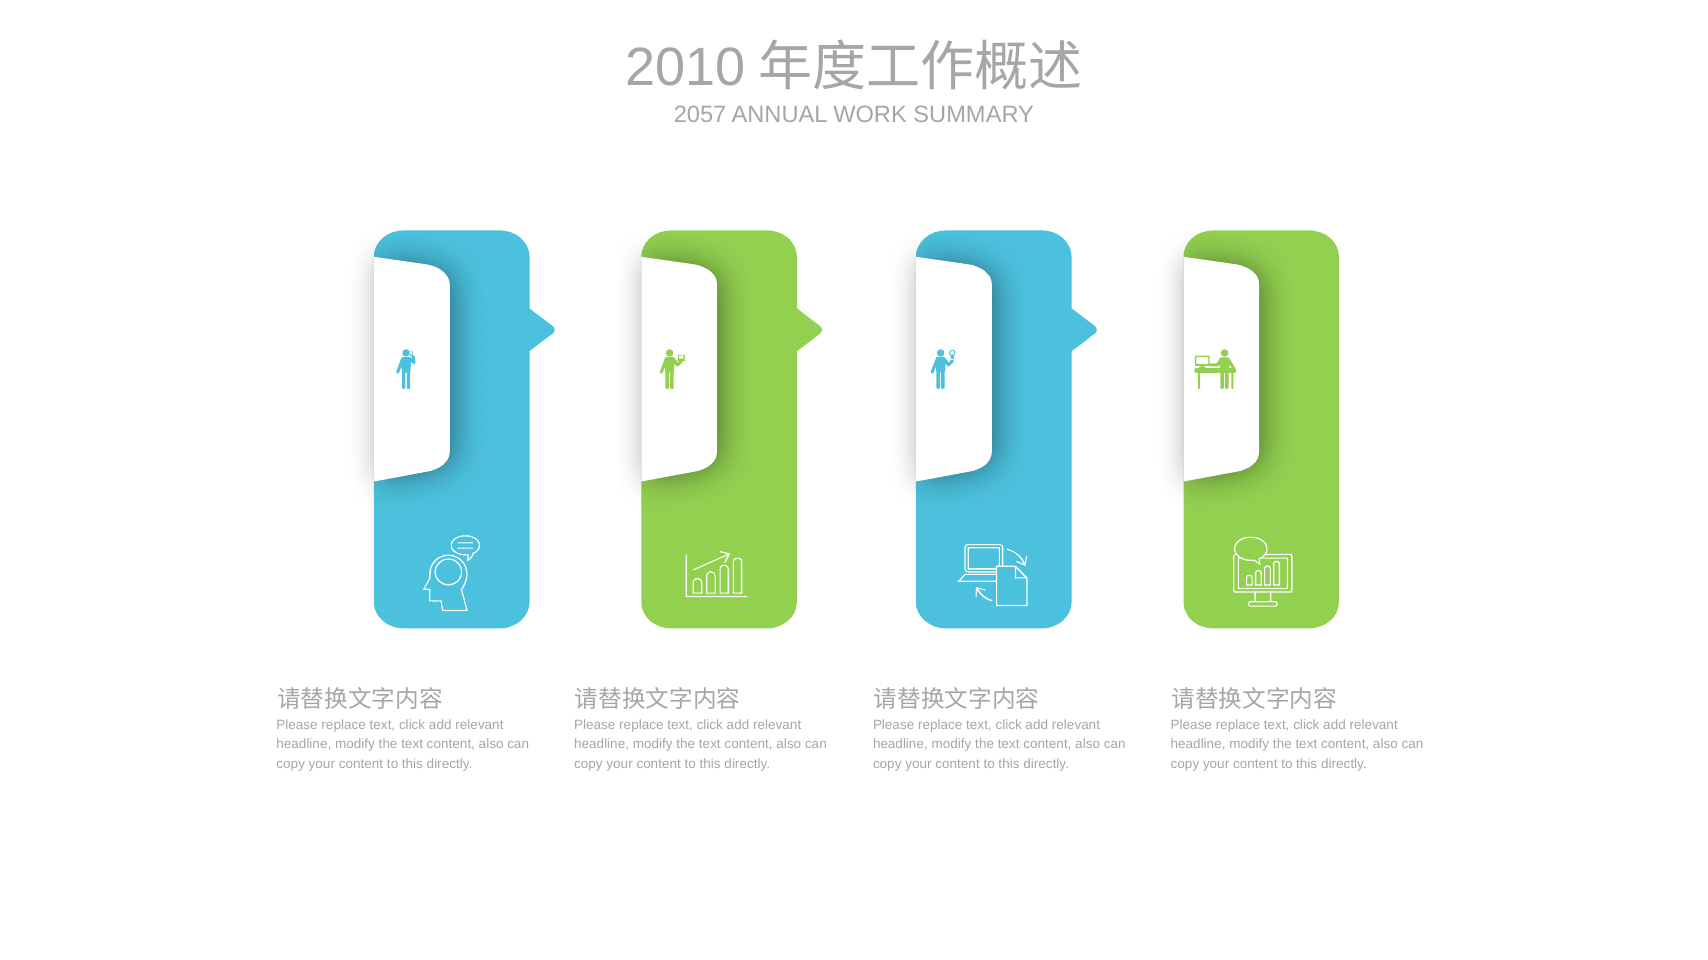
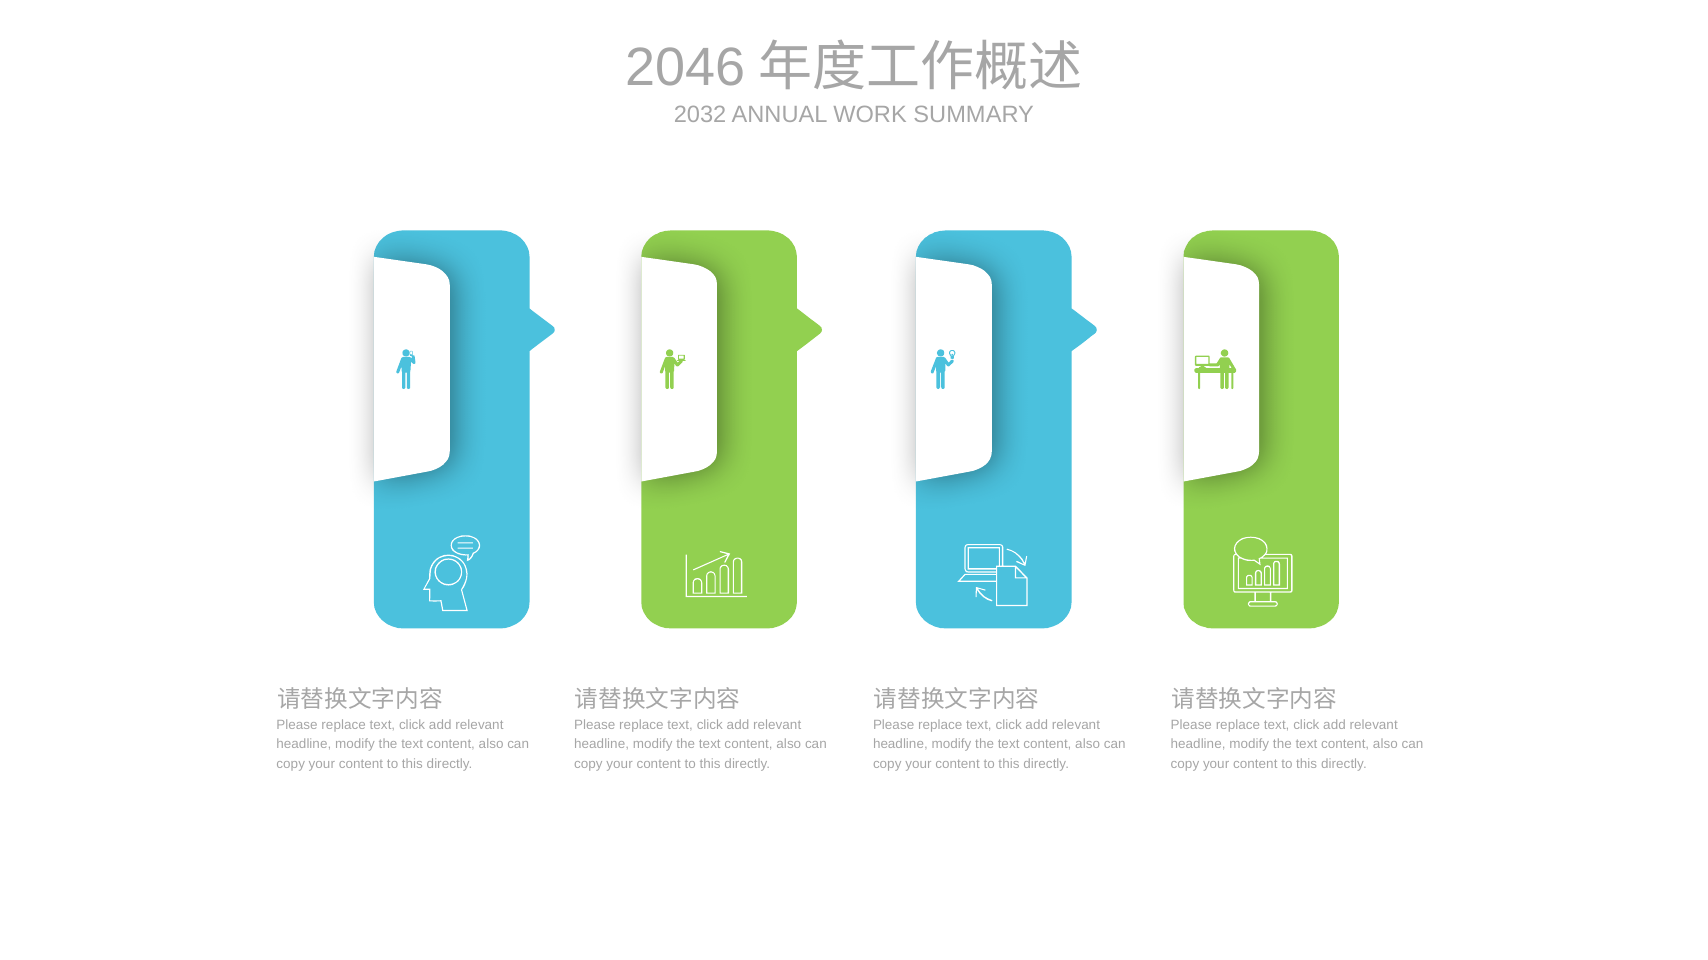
2010: 2010 -> 2046
2057: 2057 -> 2032
